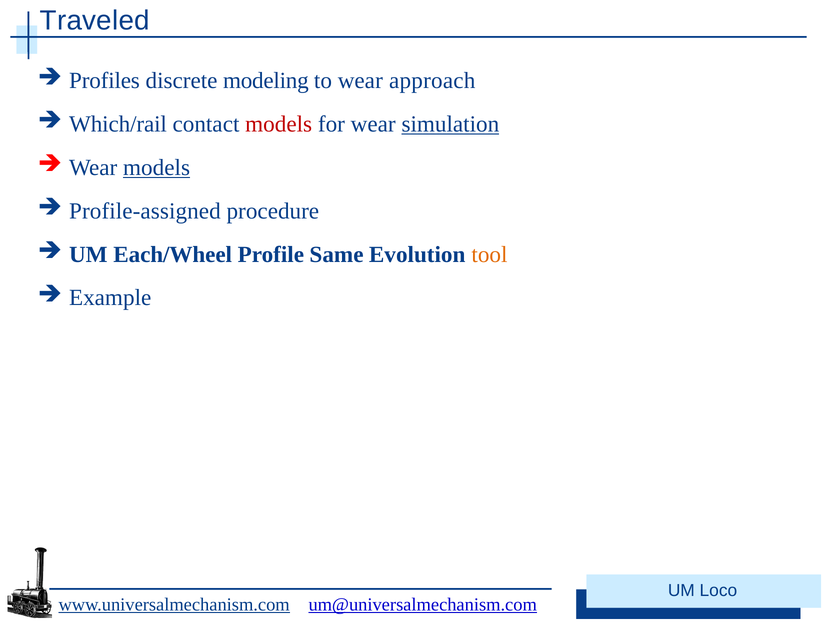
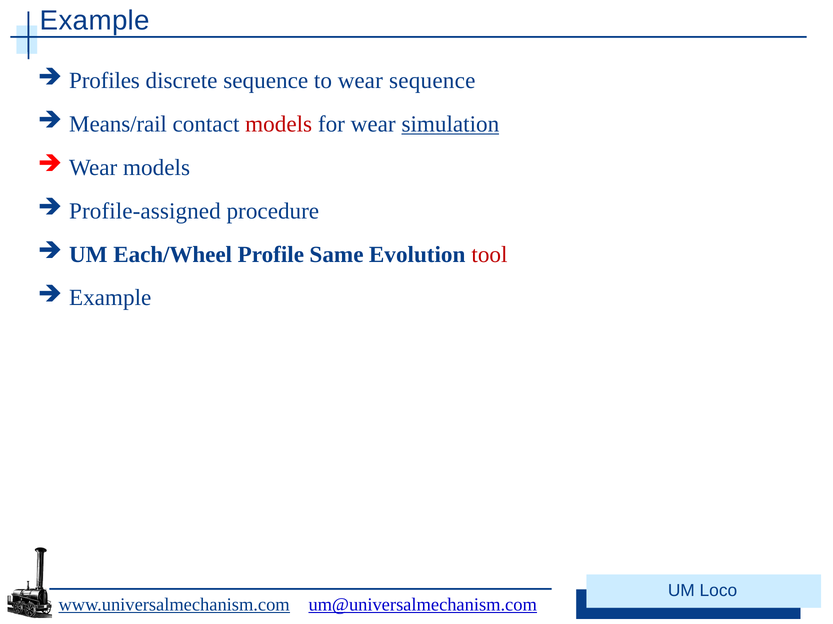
Traveled at (95, 21): Traveled -> Example
discrete modeling: modeling -> sequence
wear approach: approach -> sequence
Which/rail: Which/rail -> Means/rail
models at (157, 168) underline: present -> none
tool colour: orange -> red
